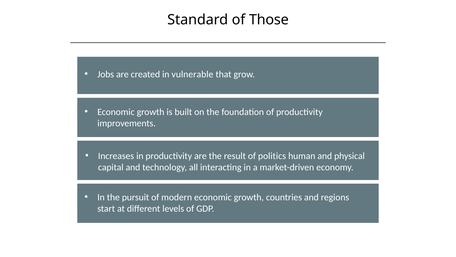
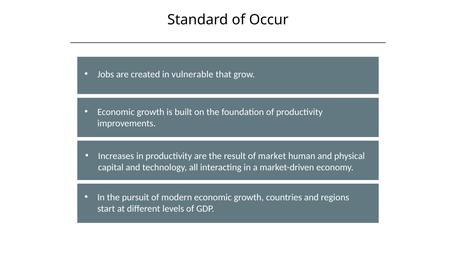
Those: Those -> Occur
politics: politics -> market
